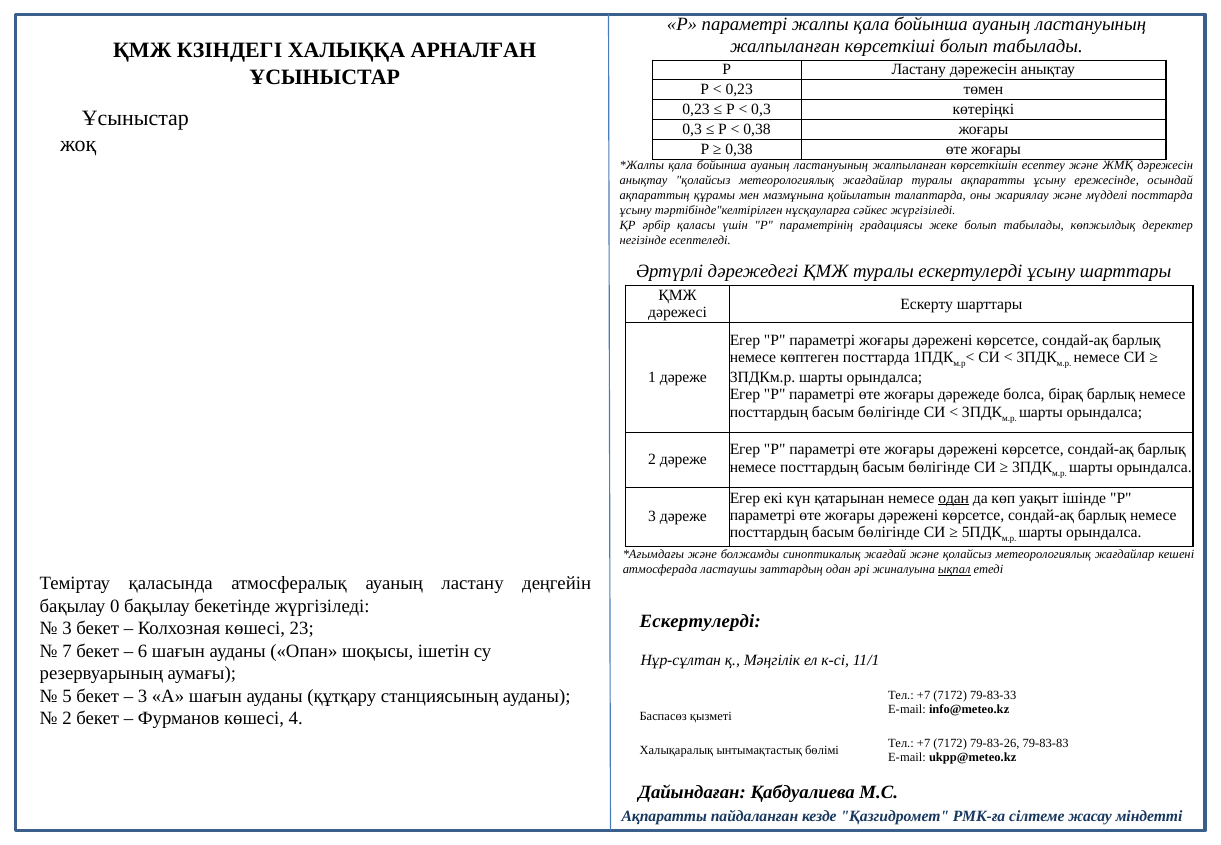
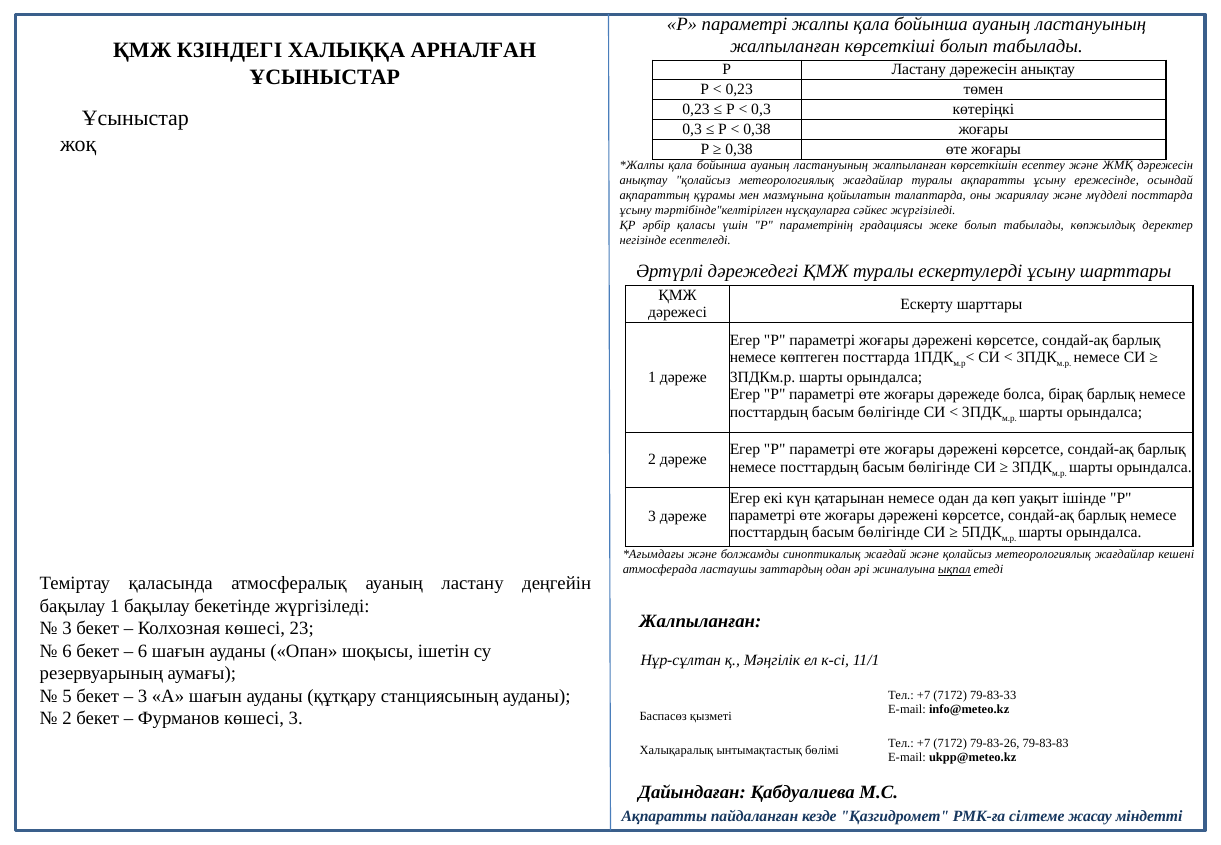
одан at (954, 498) underline: present -> none
бақылау 0: 0 -> 1
Ескертулерді at (700, 621): Ескертулерді -> Жалпыланған
7 at (67, 651): 7 -> 6
көшесі 4: 4 -> 3
